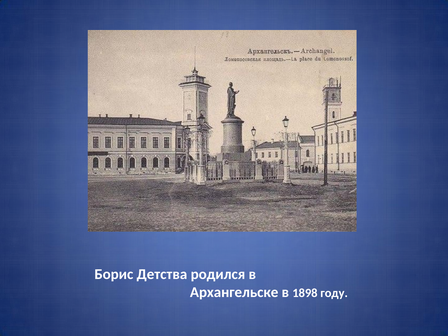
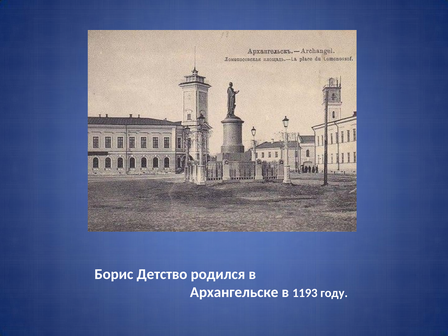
Детства: Детства -> Детство
1898: 1898 -> 1193
